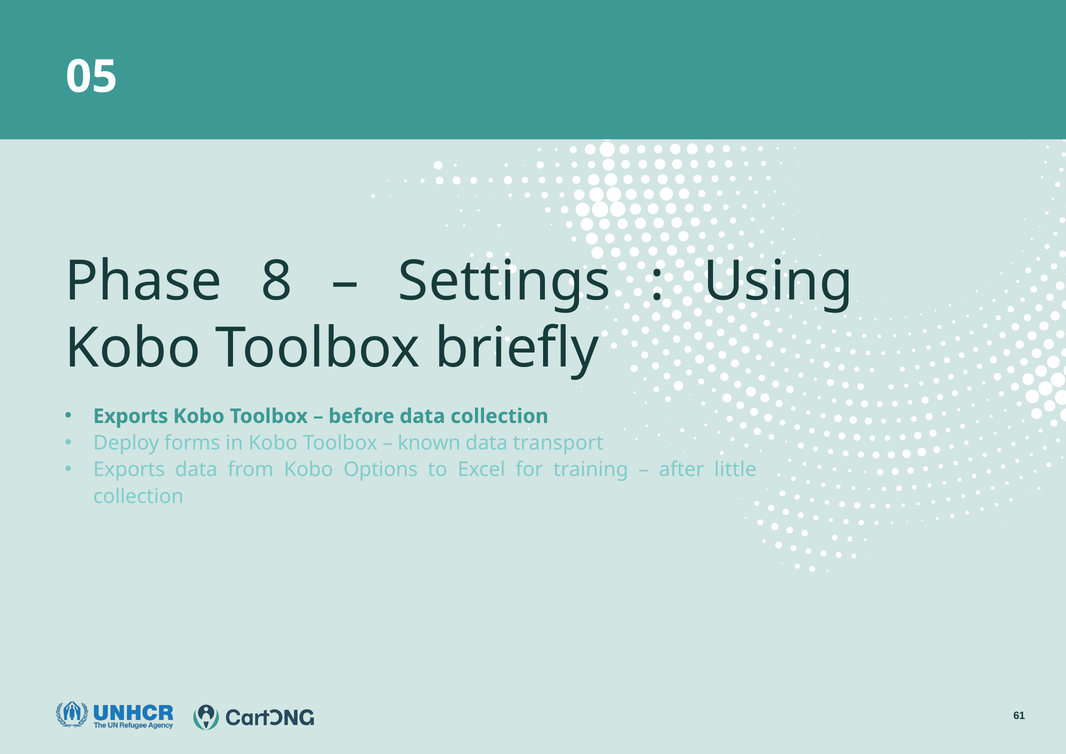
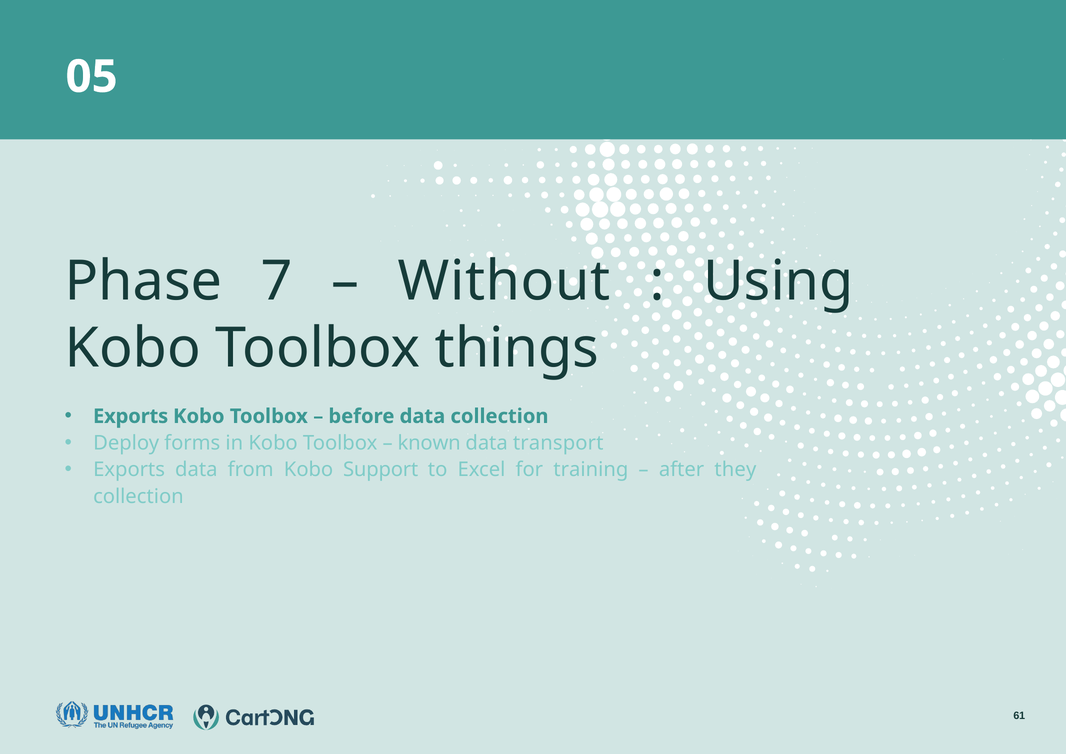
8: 8 -> 7
Settings: Settings -> Without
briefly: briefly -> things
Options: Options -> Support
little: little -> they
